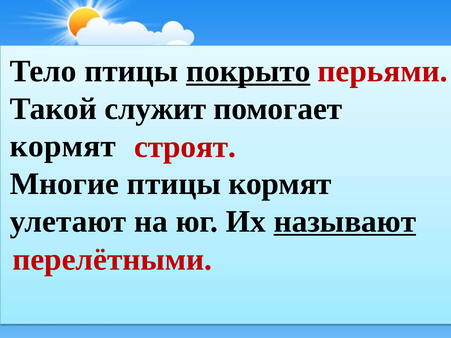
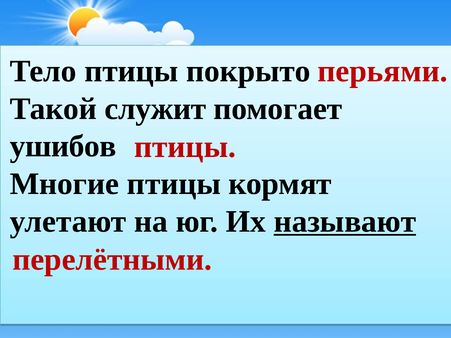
покрыто underline: present -> none
кормят at (63, 146): кормят -> ушибов
строят at (185, 147): строят -> птицы
